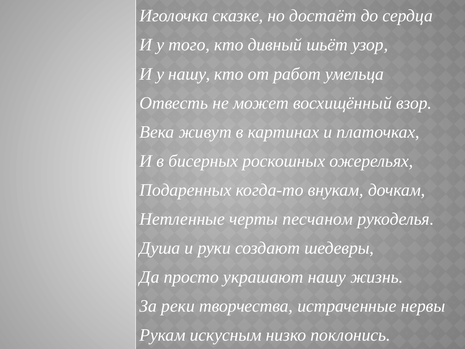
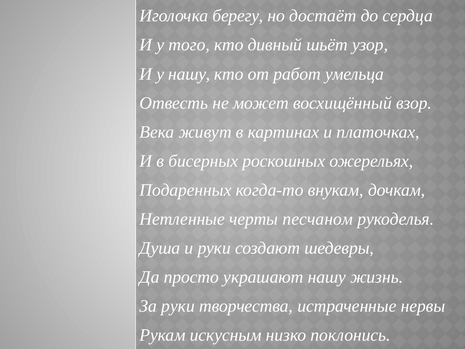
сказке: сказке -> берегу
За реки: реки -> руки
